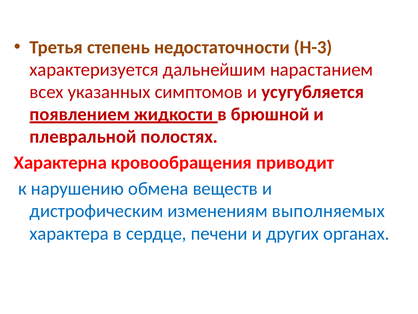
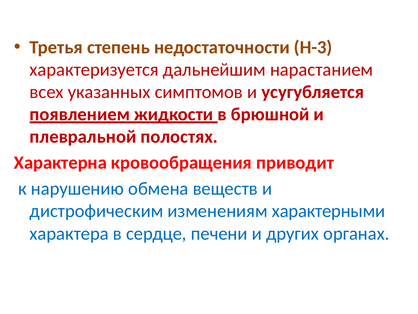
выполняемых: выполняемых -> характерными
